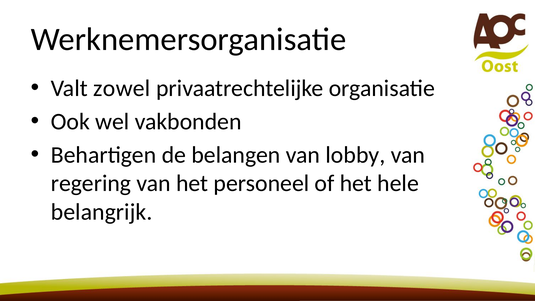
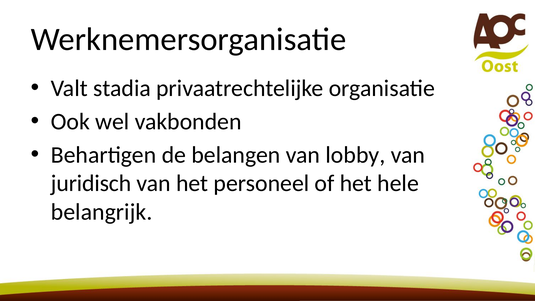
zowel: zowel -> stadia
regering: regering -> juridisch
